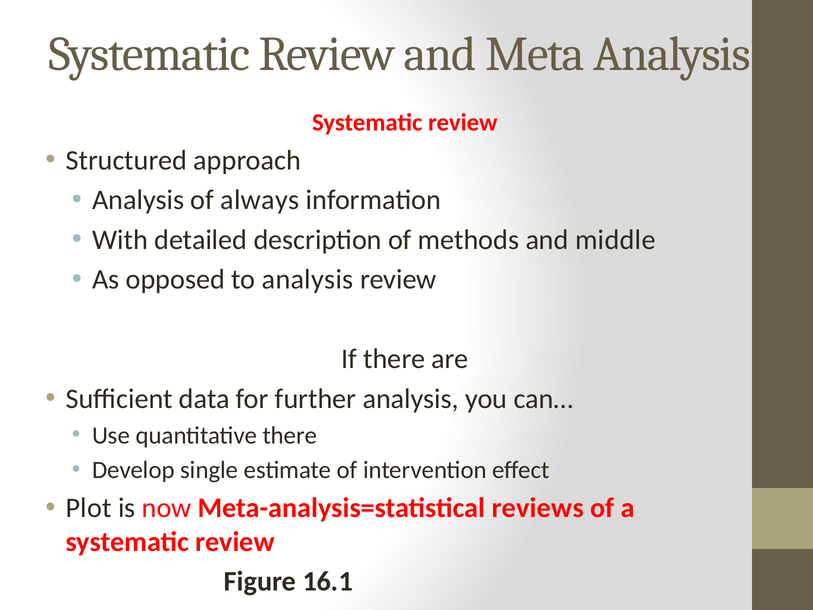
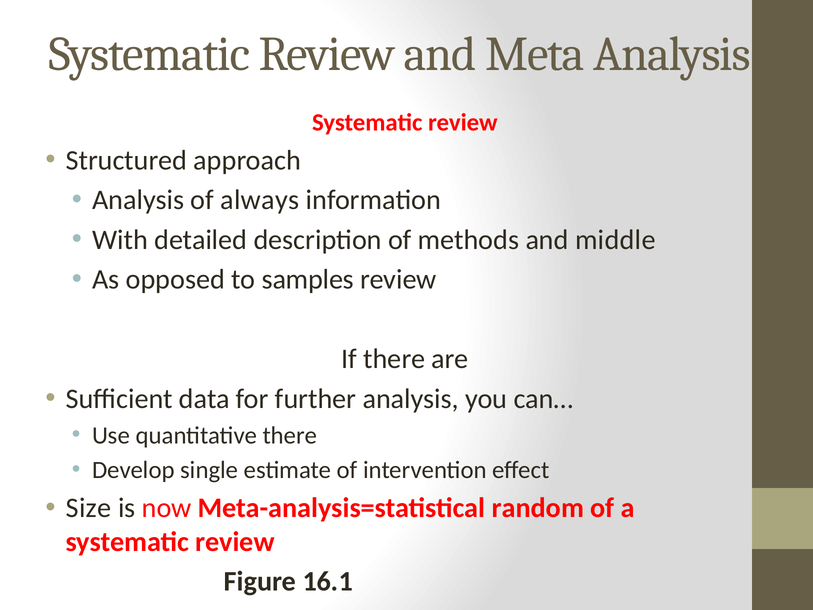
to analysis: analysis -> samples
Plot: Plot -> Size
reviews: reviews -> random
